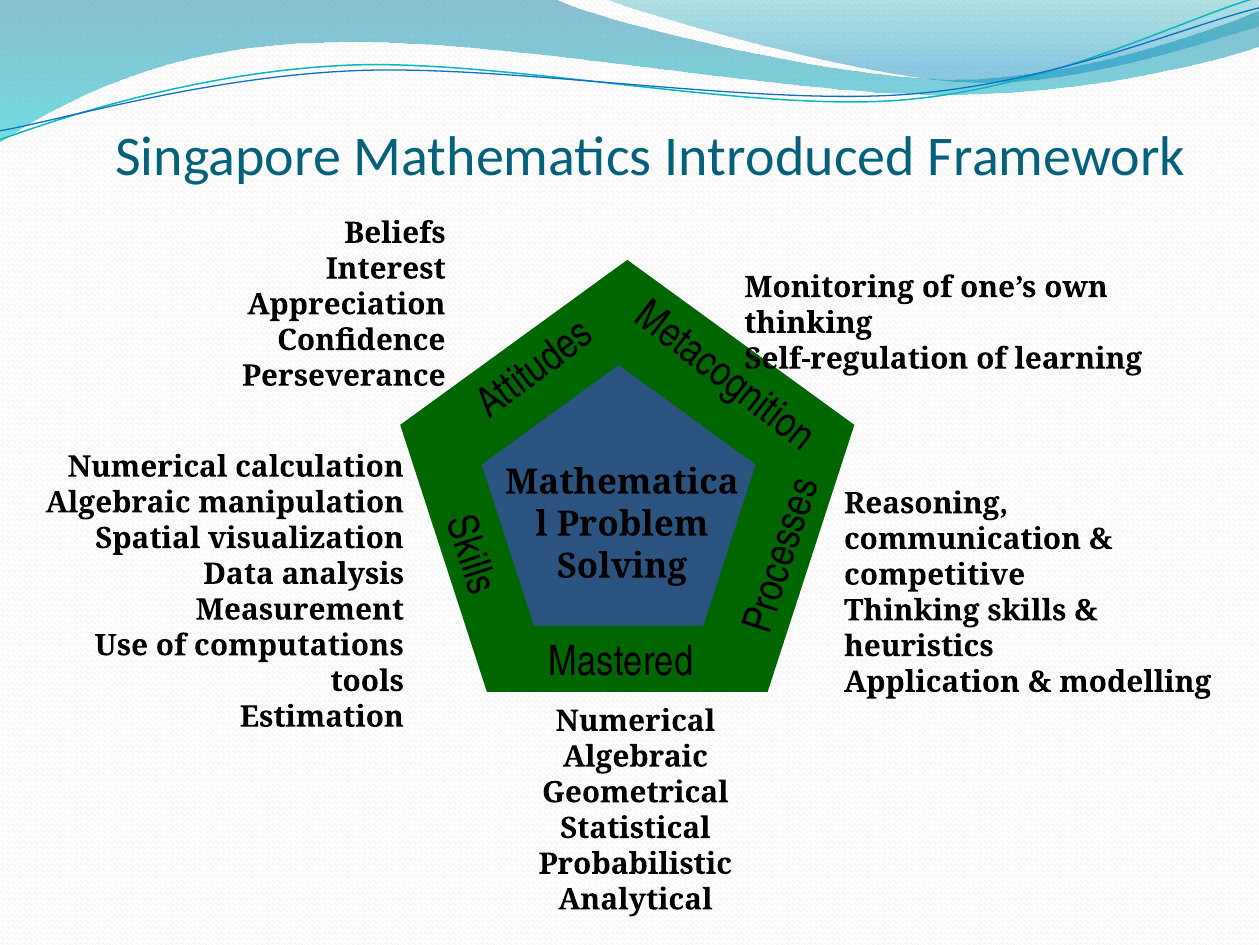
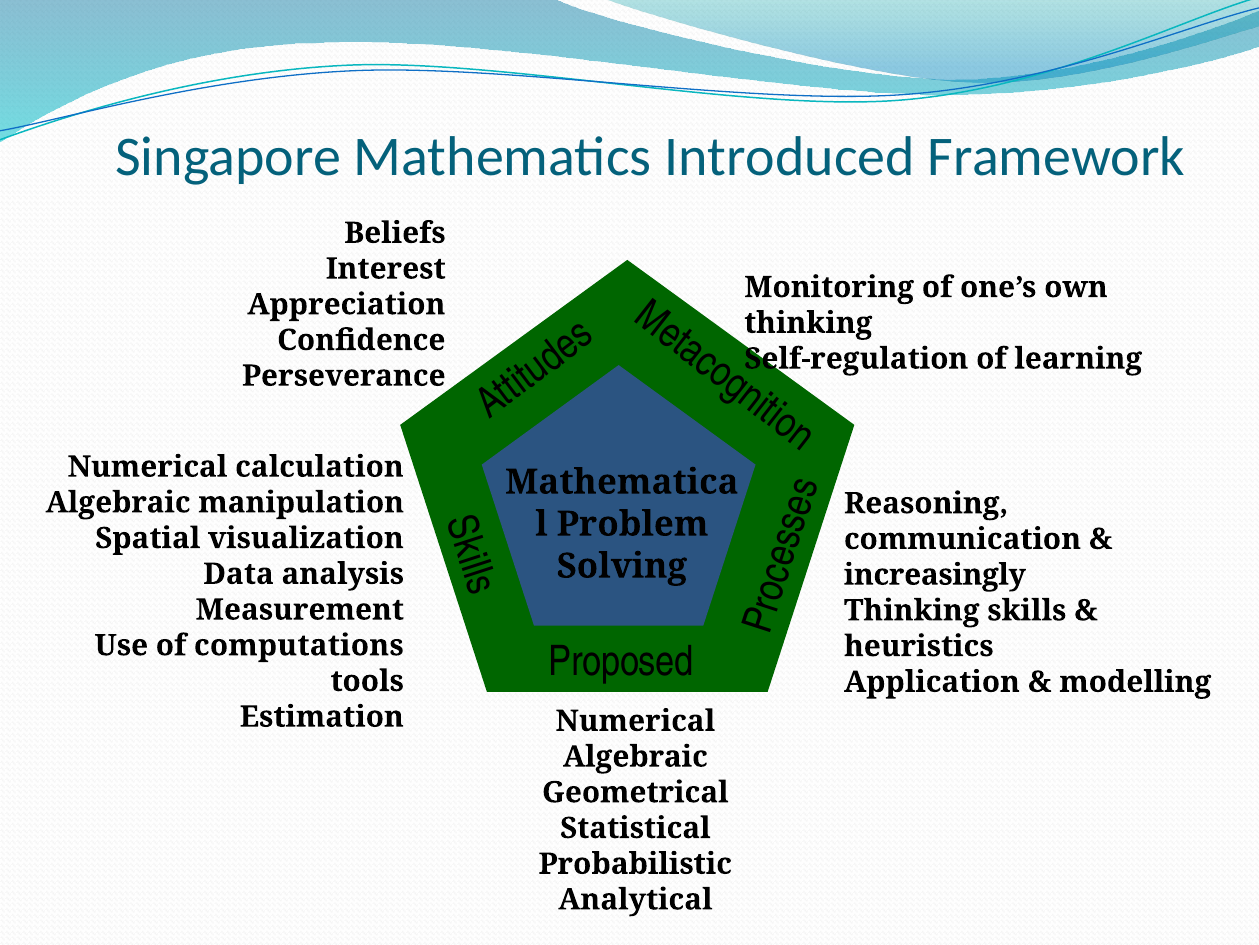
competitive: competitive -> increasingly
Mastered: Mastered -> Proposed
